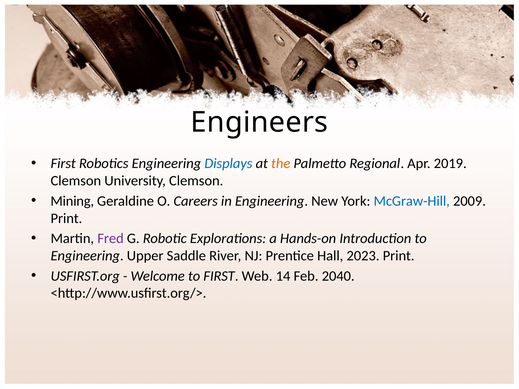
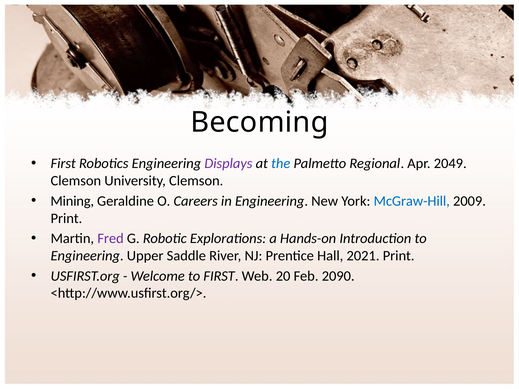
Engineers: Engineers -> Becoming
Displays colour: blue -> purple
the colour: orange -> blue
2019: 2019 -> 2049
2023: 2023 -> 2021
14: 14 -> 20
2040: 2040 -> 2090
